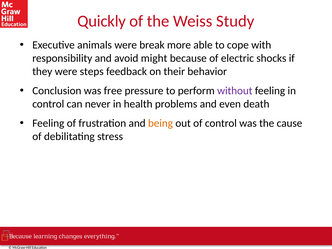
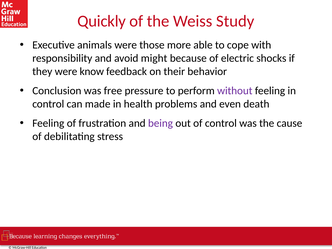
break: break -> those
steps: steps -> know
never: never -> made
being colour: orange -> purple
